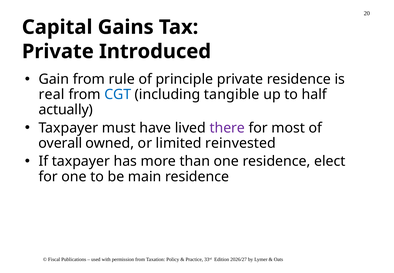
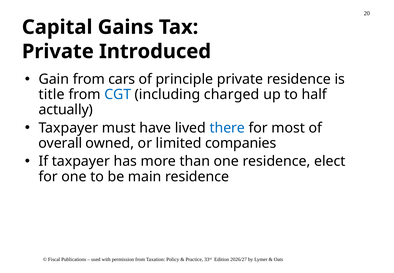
rule: rule -> cars
real: real -> title
tangible: tangible -> charged
there colour: purple -> blue
reinvested: reinvested -> companies
